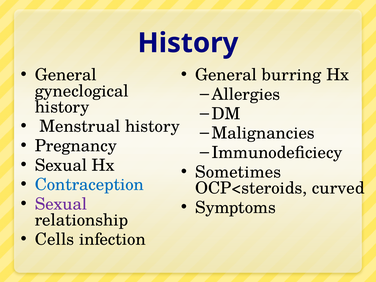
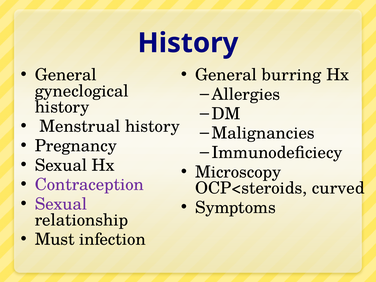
Sometimes: Sometimes -> Microscopy
Contraception colour: blue -> purple
Cells: Cells -> Must
